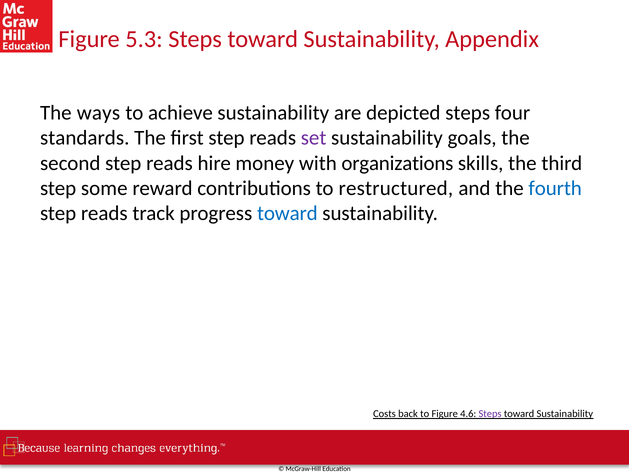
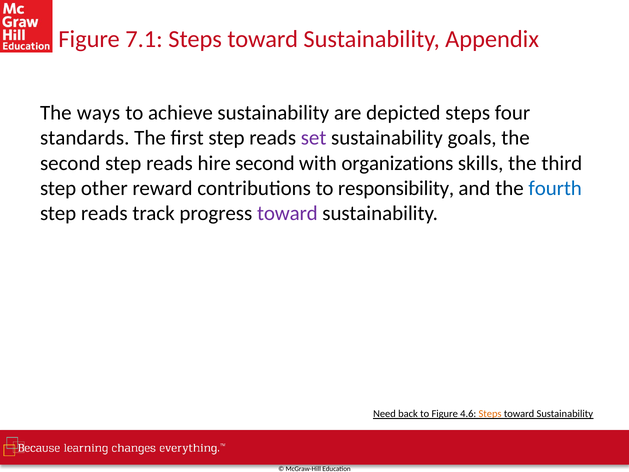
5.3: 5.3 -> 7.1
hire money: money -> second
some: some -> other
restructured: restructured -> responsibility
toward at (287, 213) colour: blue -> purple
Costs: Costs -> Need
Steps at (490, 414) colour: purple -> orange
